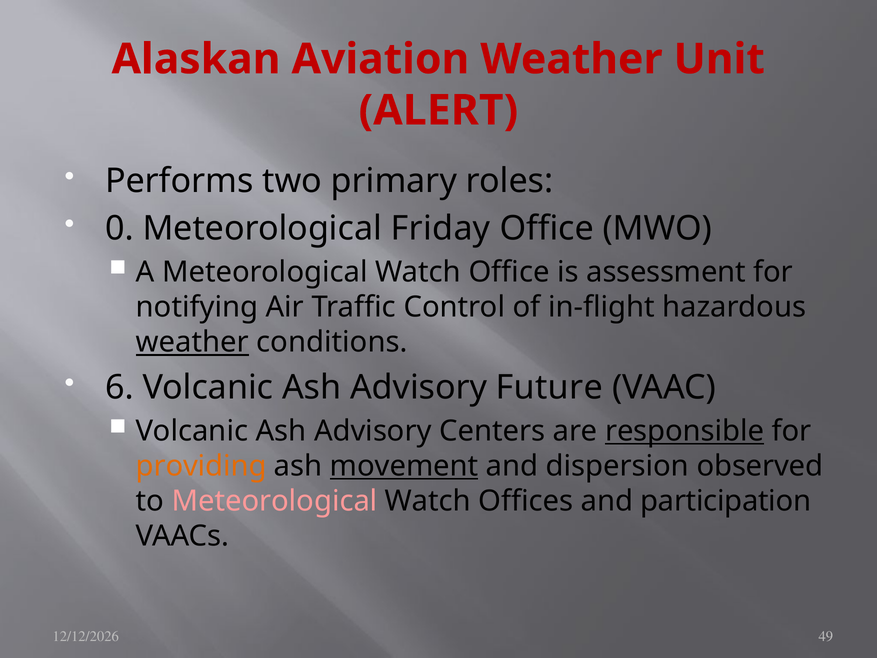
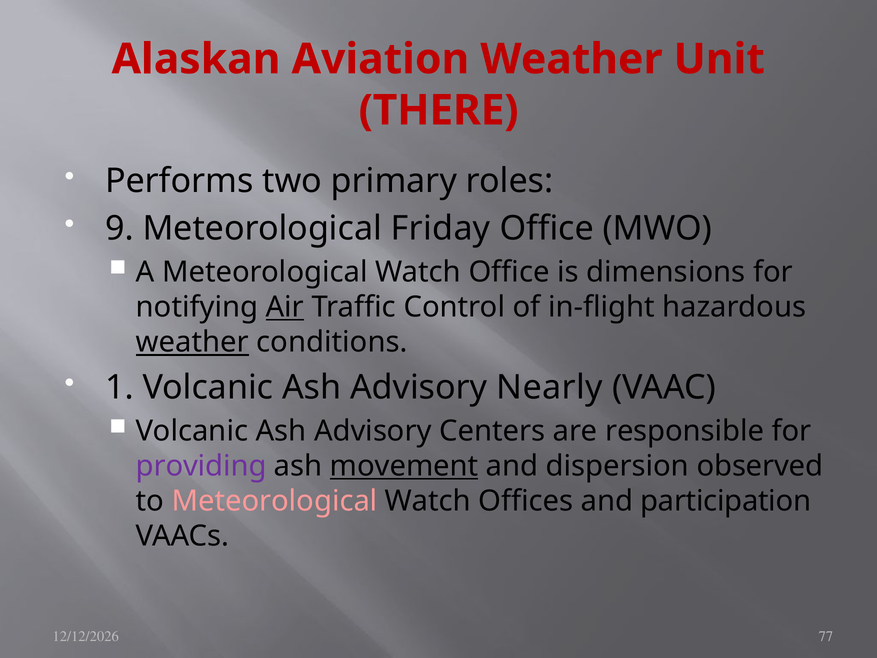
ALERT: ALERT -> THERE
0: 0 -> 9
assessment: assessment -> dimensions
Air underline: none -> present
6: 6 -> 1
Future: Future -> Nearly
responsible underline: present -> none
providing colour: orange -> purple
49: 49 -> 77
